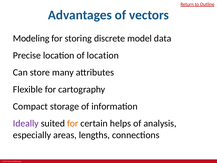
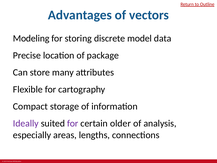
of location: location -> package
for at (73, 123) colour: orange -> purple
helps: helps -> older
